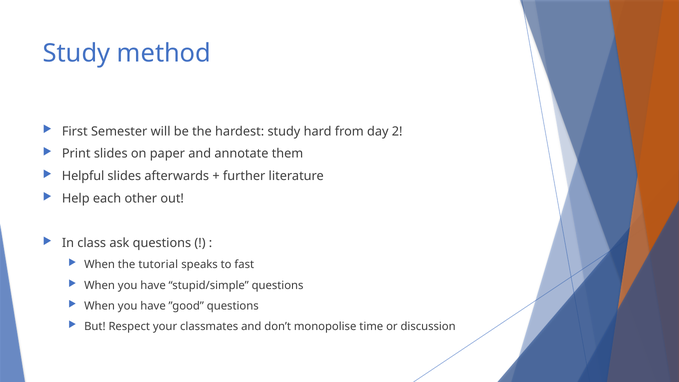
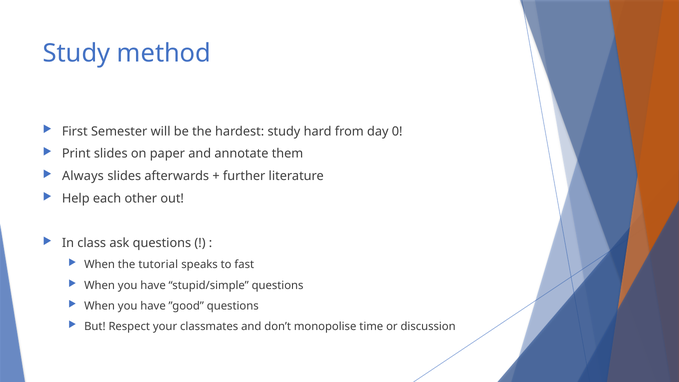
2: 2 -> 0
Helpful: Helpful -> Always
